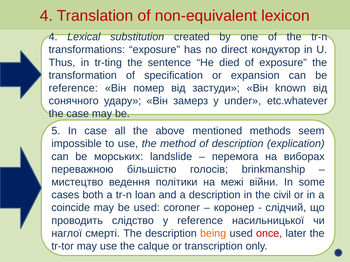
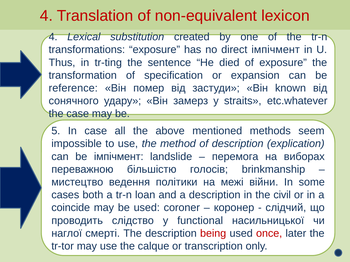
direct кондуктор: кондуктор -> імпічмент
under: under -> straits
be морських: морських -> імпічмент
у reference: reference -> functional
being colour: orange -> red
